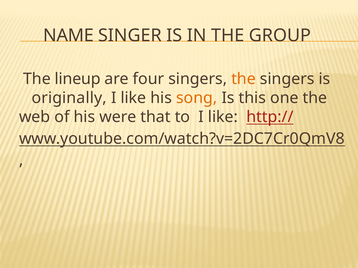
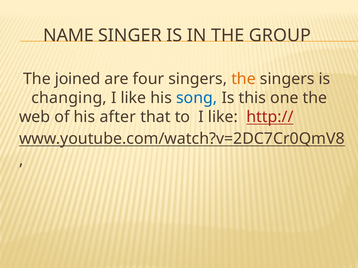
lineup: lineup -> joined
originally: originally -> changing
song colour: orange -> blue
were: were -> after
